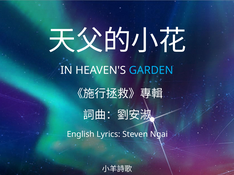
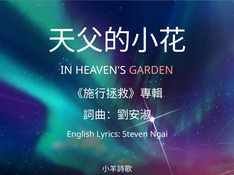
GARDEN colour: light blue -> pink
